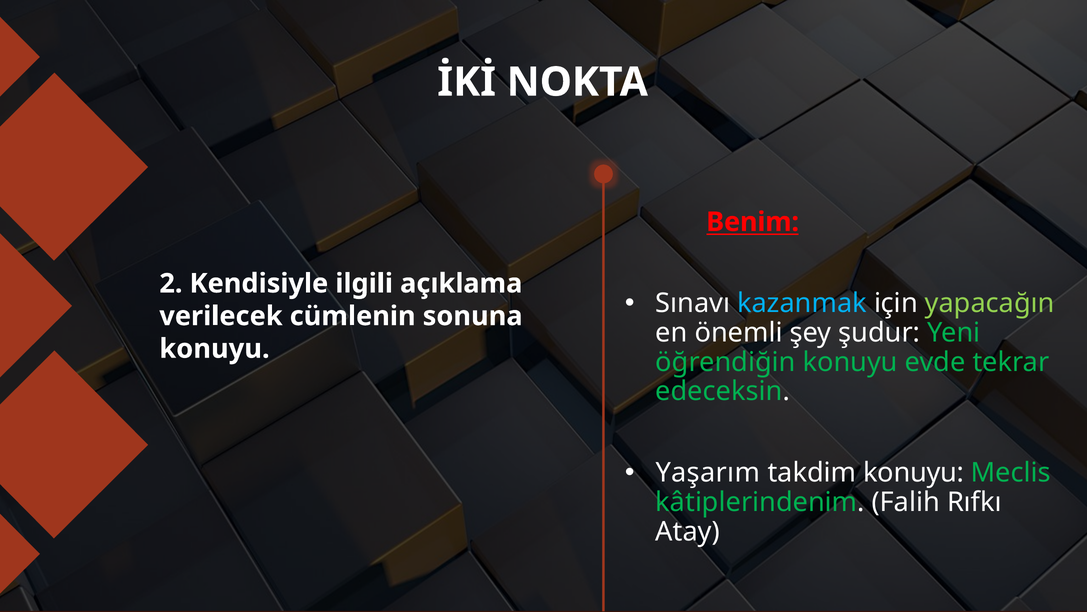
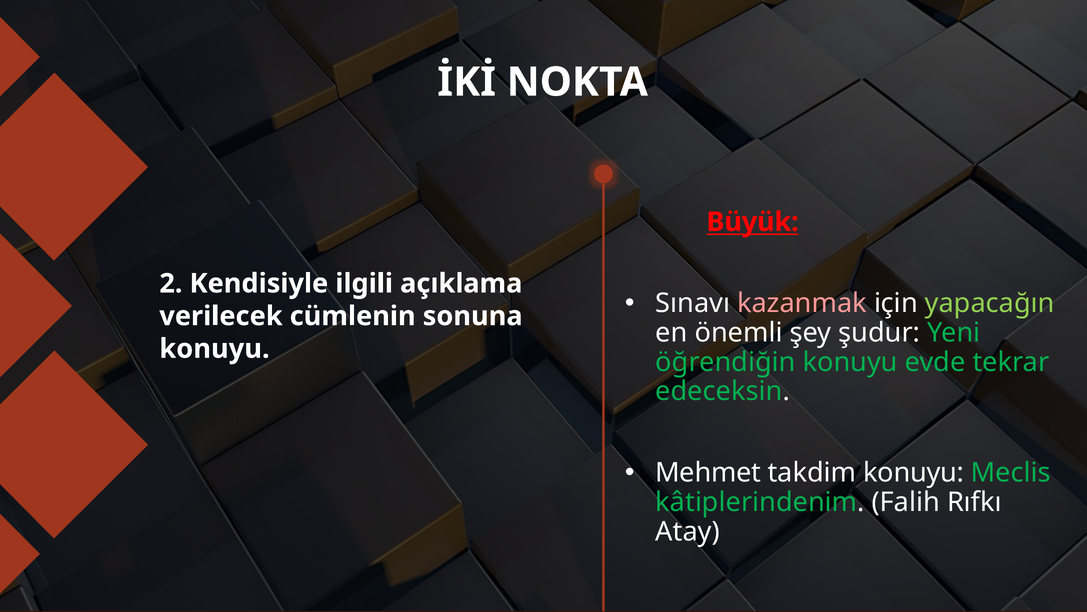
Benim: Benim -> Büyük
kazanmak colour: light blue -> pink
Yaşarım: Yaşarım -> Mehmet
